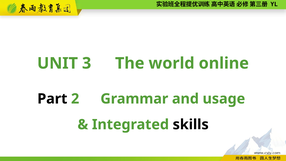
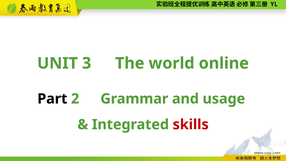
skills colour: black -> red
